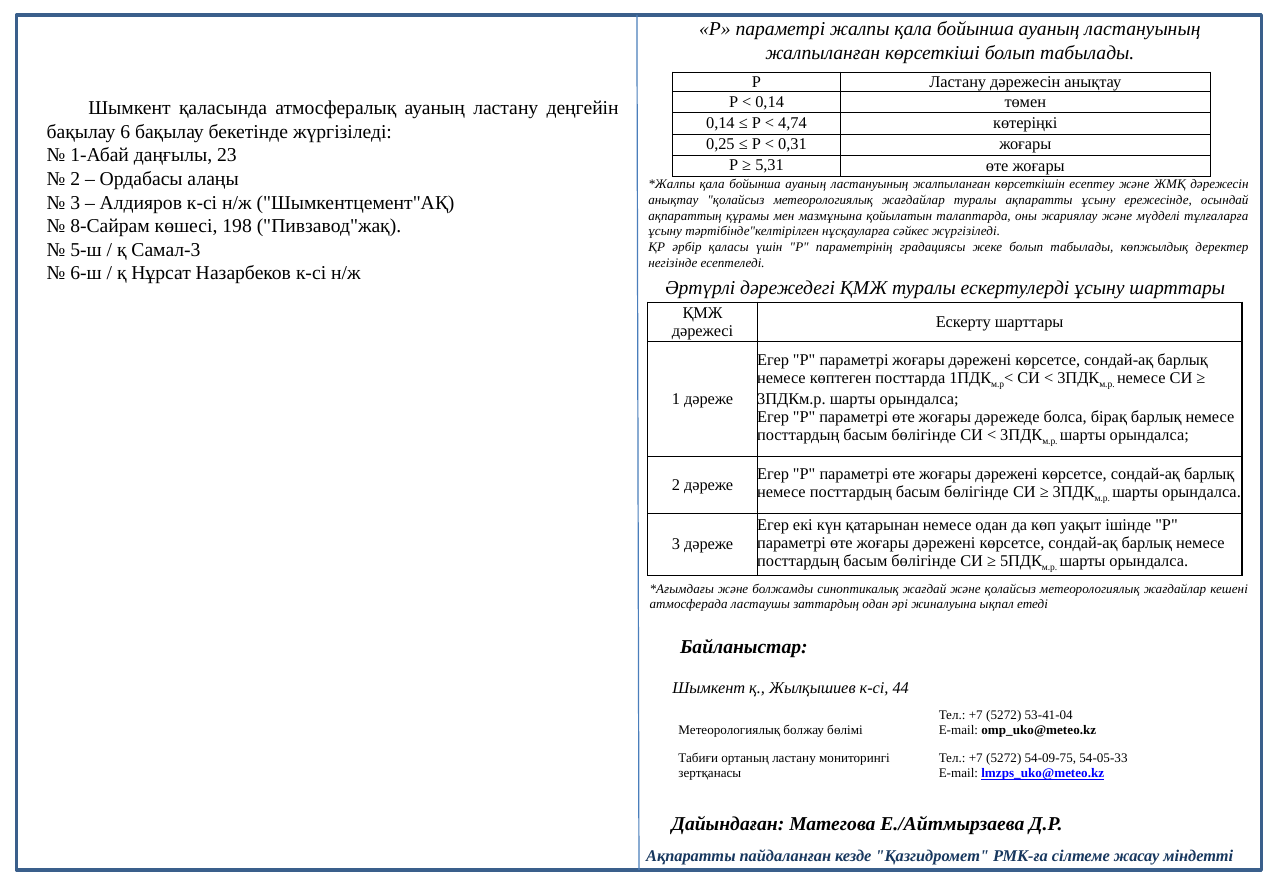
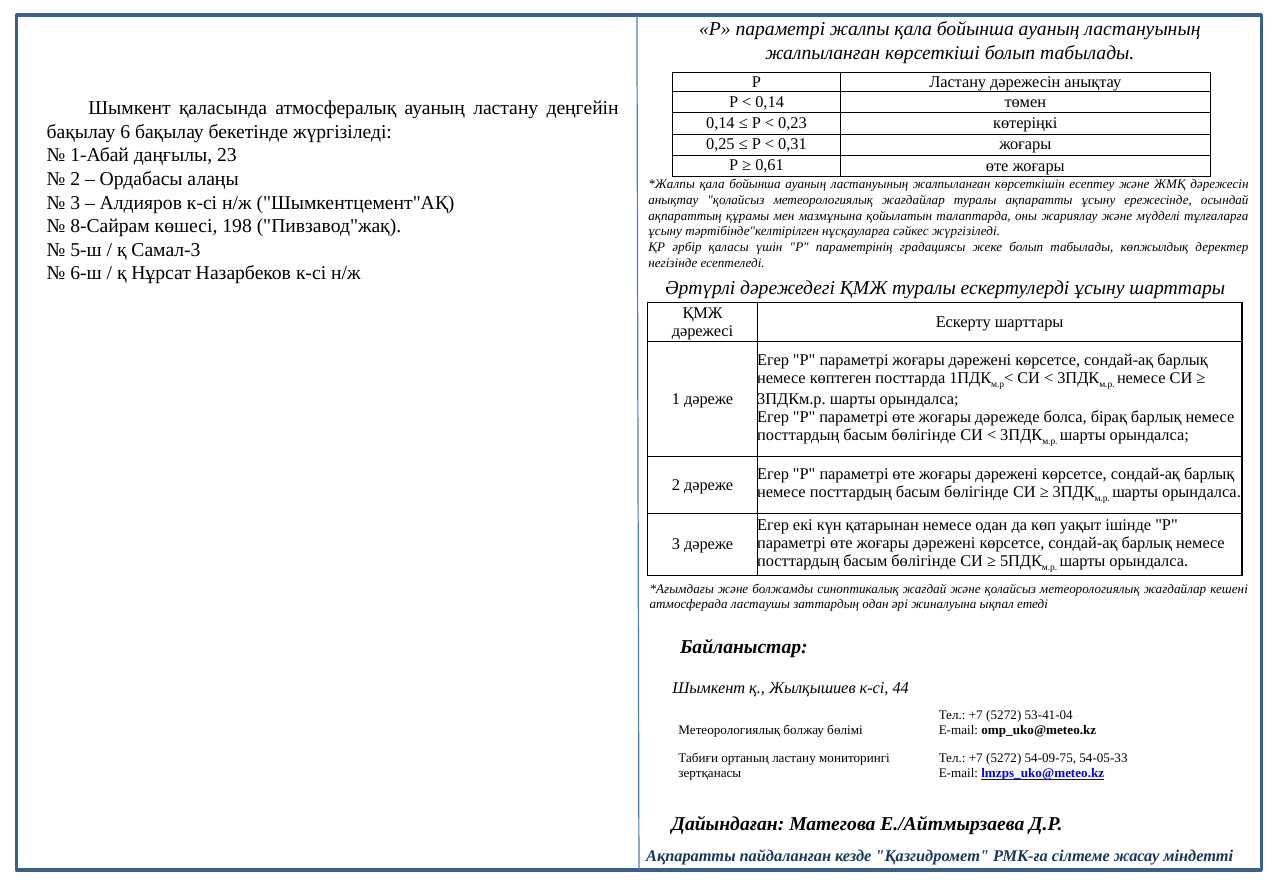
4,74: 4,74 -> 0,23
5,31: 5,31 -> 0,61
